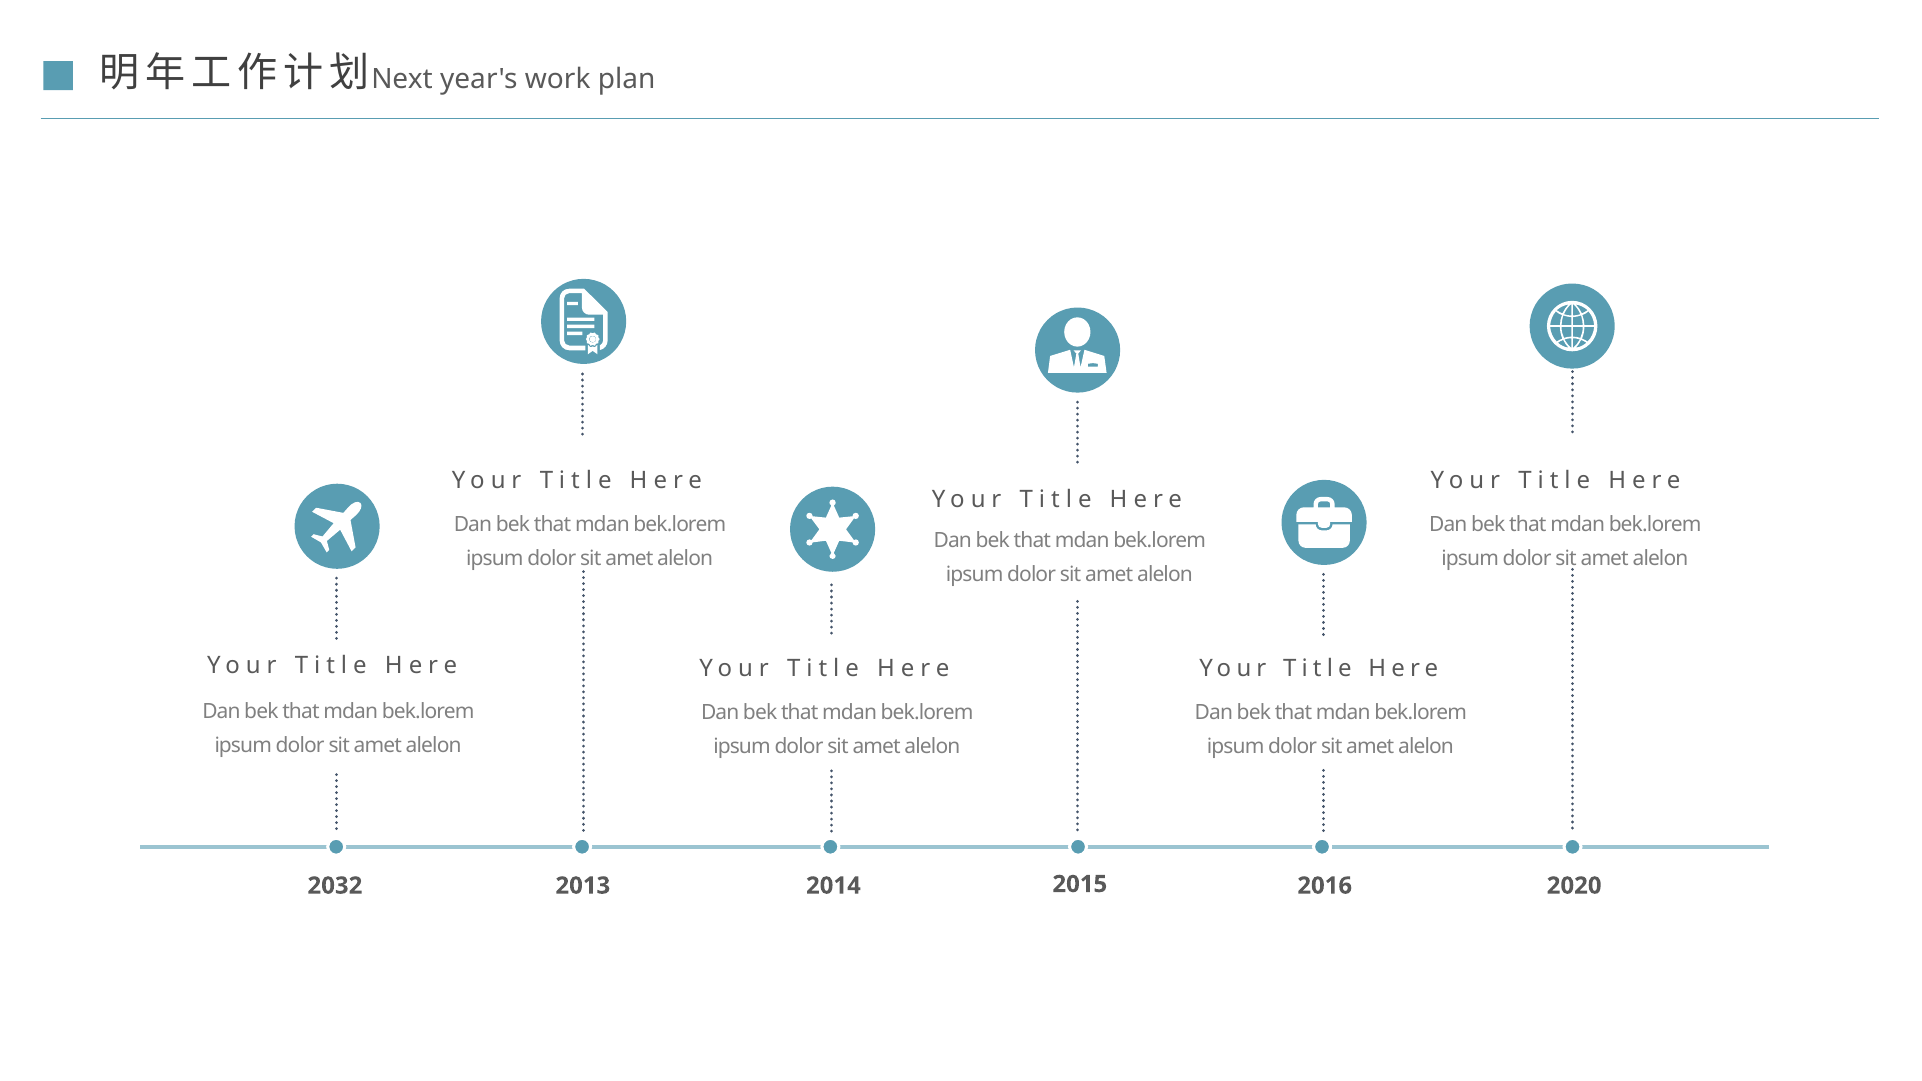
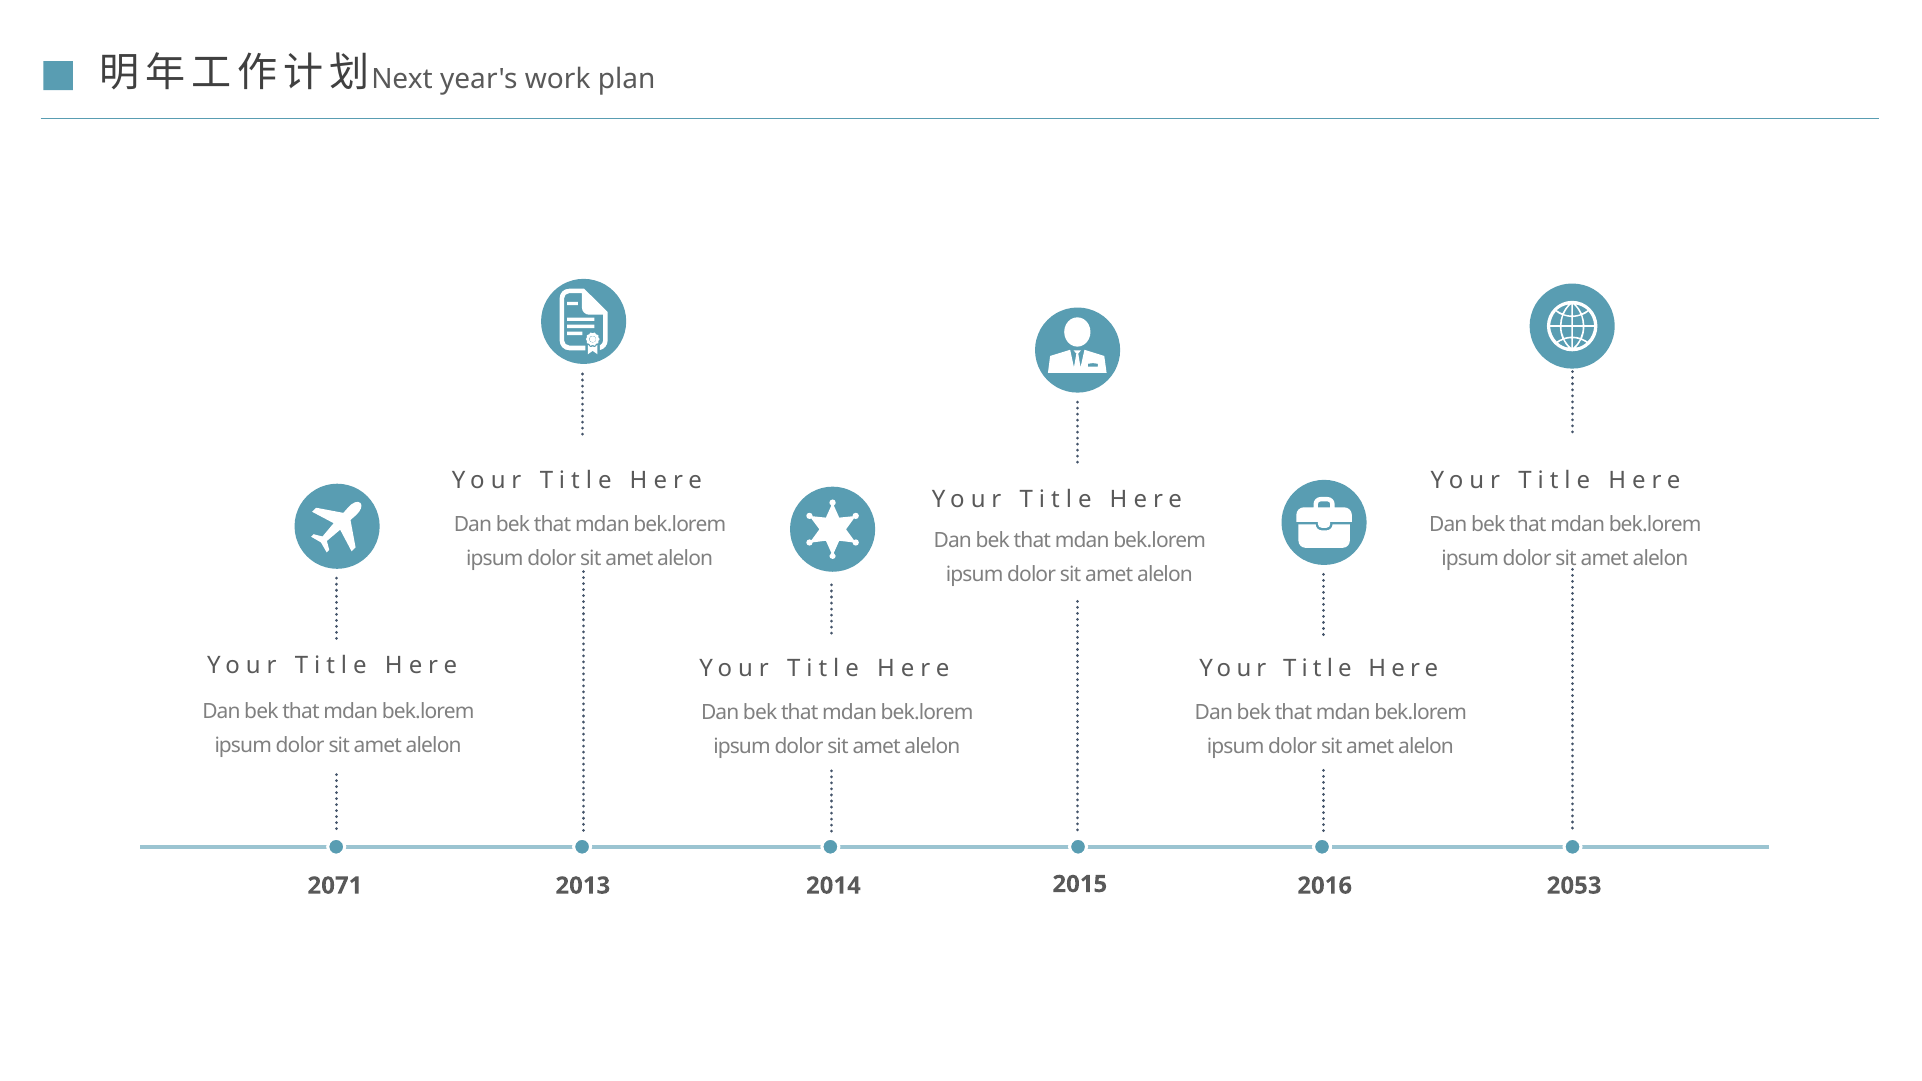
2032: 2032 -> 2071
2020: 2020 -> 2053
